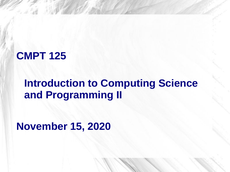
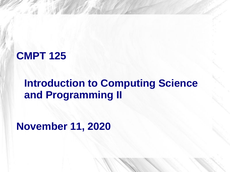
15: 15 -> 11
